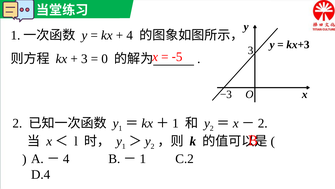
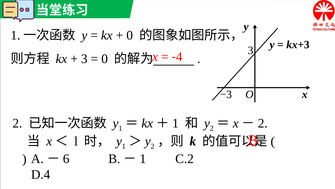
4 at (130, 35): 4 -> 0
5: 5 -> 4
4 at (66, 158): 4 -> 6
